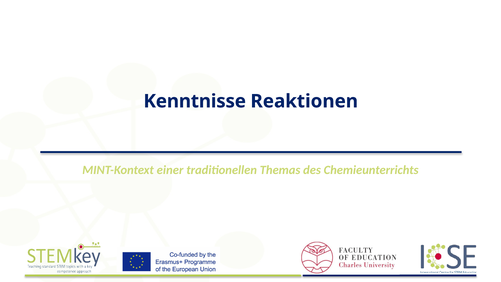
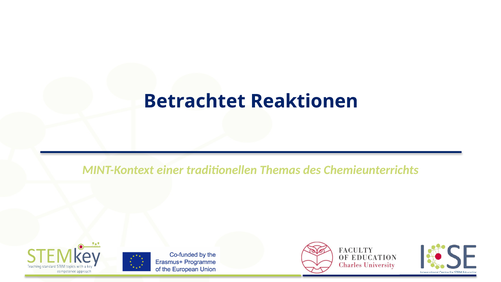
Kenntnisse: Kenntnisse -> Betrachtet
